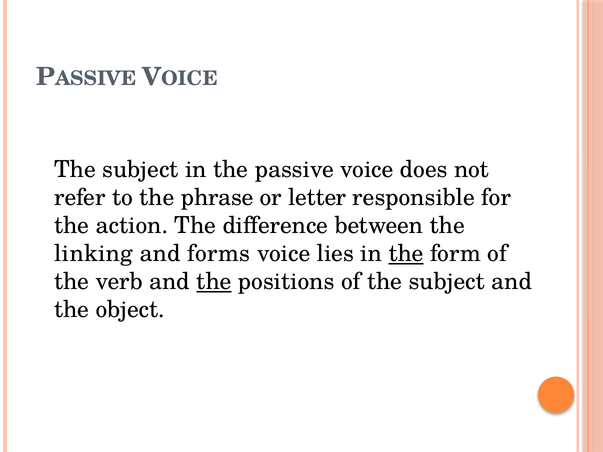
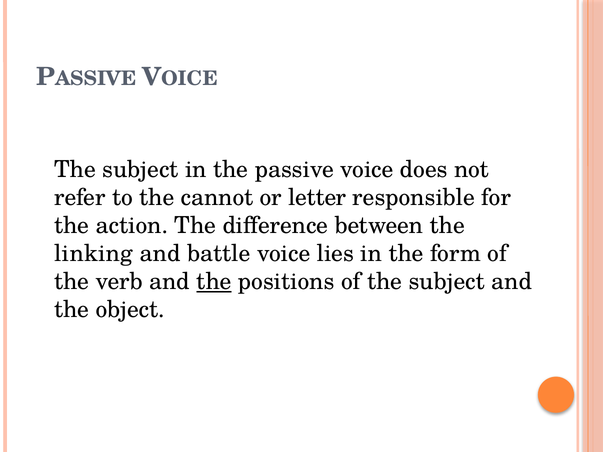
phrase: phrase -> cannot
forms: forms -> battle
the at (406, 254) underline: present -> none
